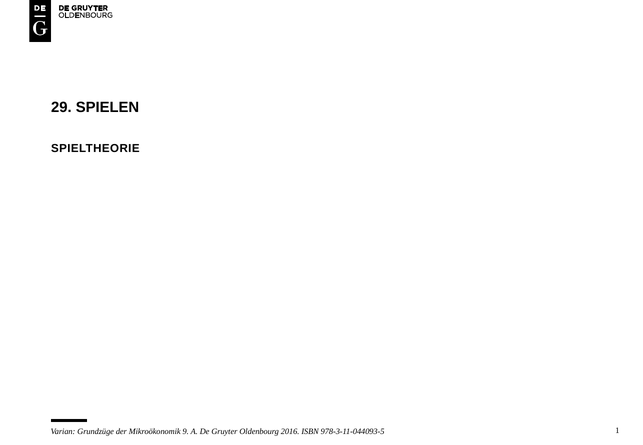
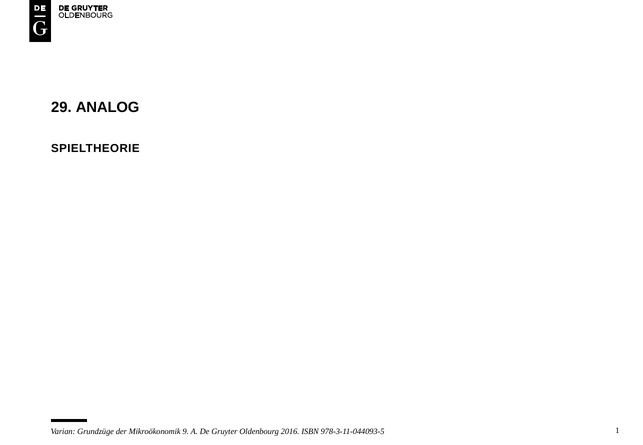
SPIELEN: SPIELEN -> ANALOG
